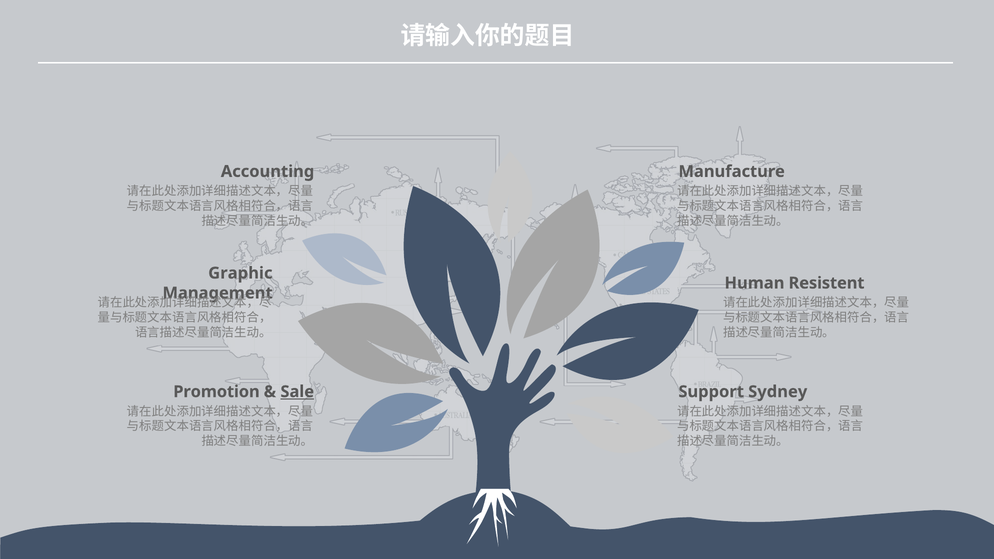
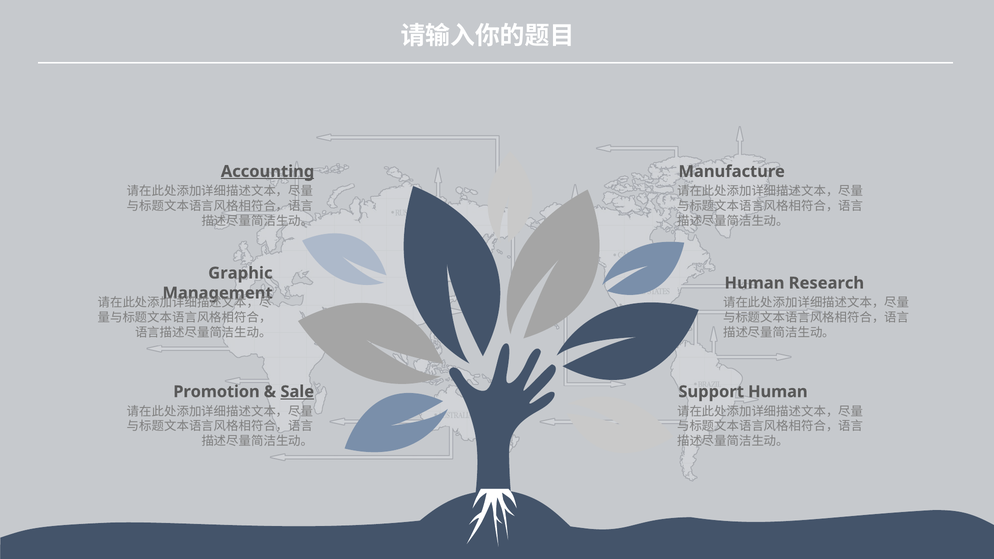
Accounting underline: none -> present
Resistent: Resistent -> Research
Support Sydney: Sydney -> Human
